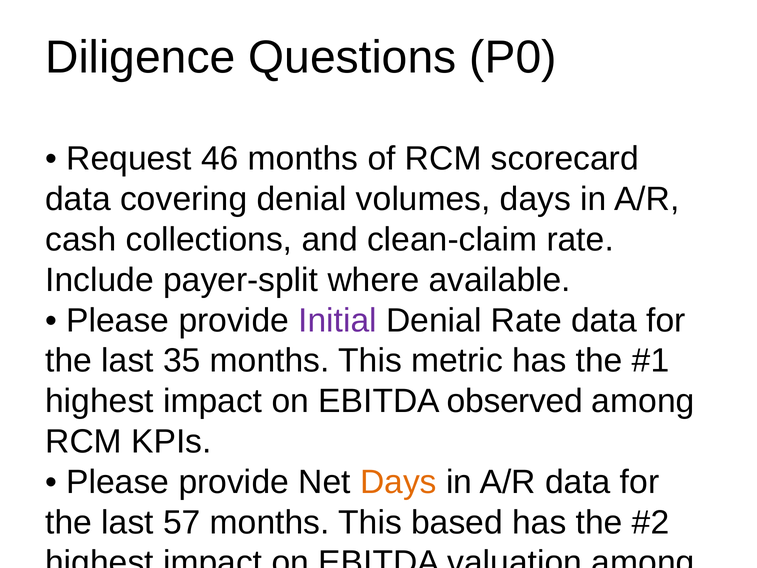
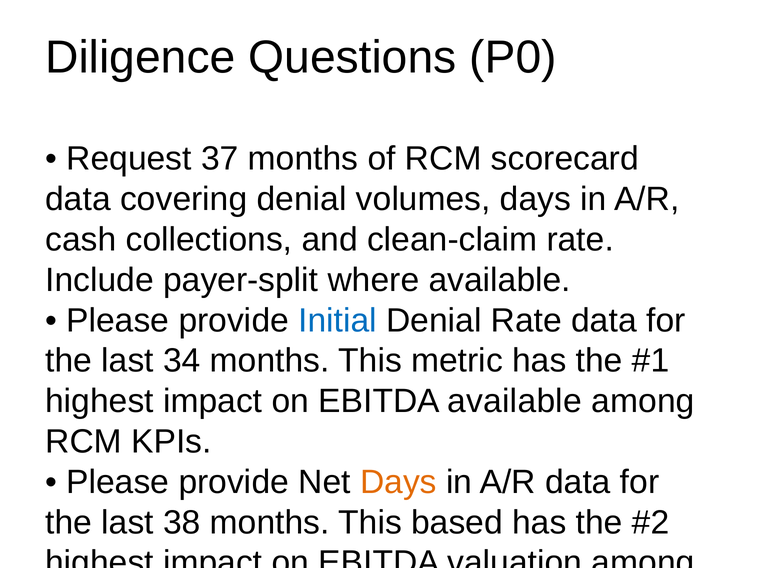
46: 46 -> 37
Initial colour: purple -> blue
35: 35 -> 34
EBITDA observed: observed -> available
57: 57 -> 38
